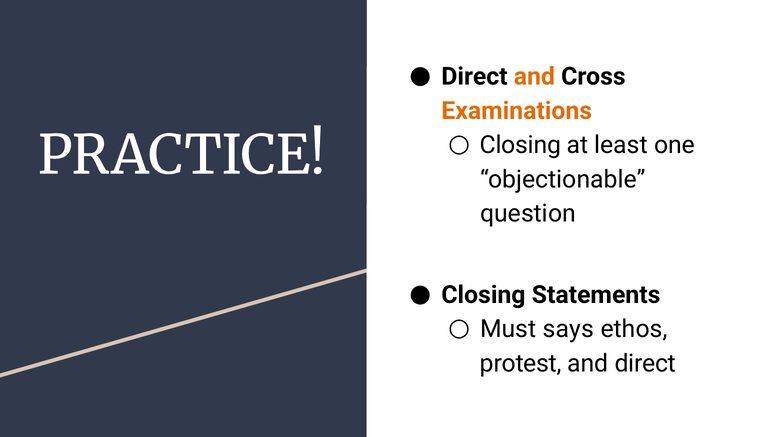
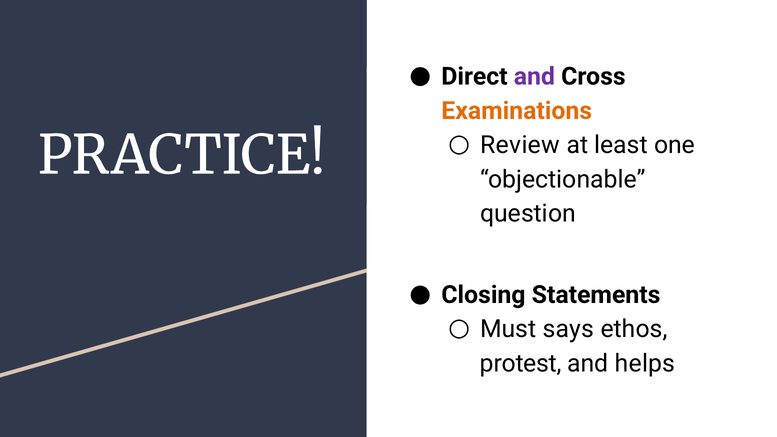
and at (534, 76) colour: orange -> purple
Closing at (520, 145): Closing -> Review
and direct: direct -> helps
